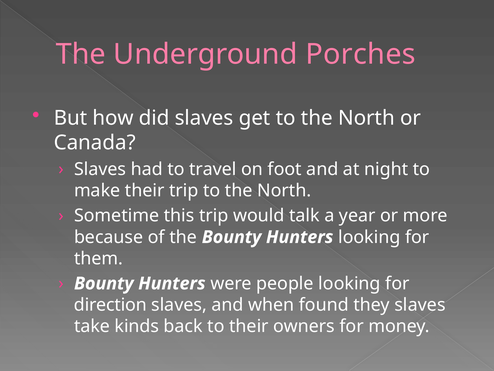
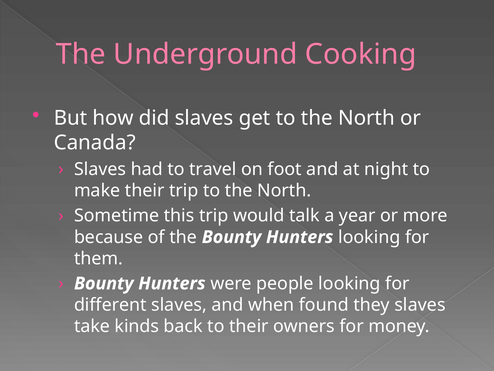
Porches: Porches -> Cooking
direction: direction -> different
